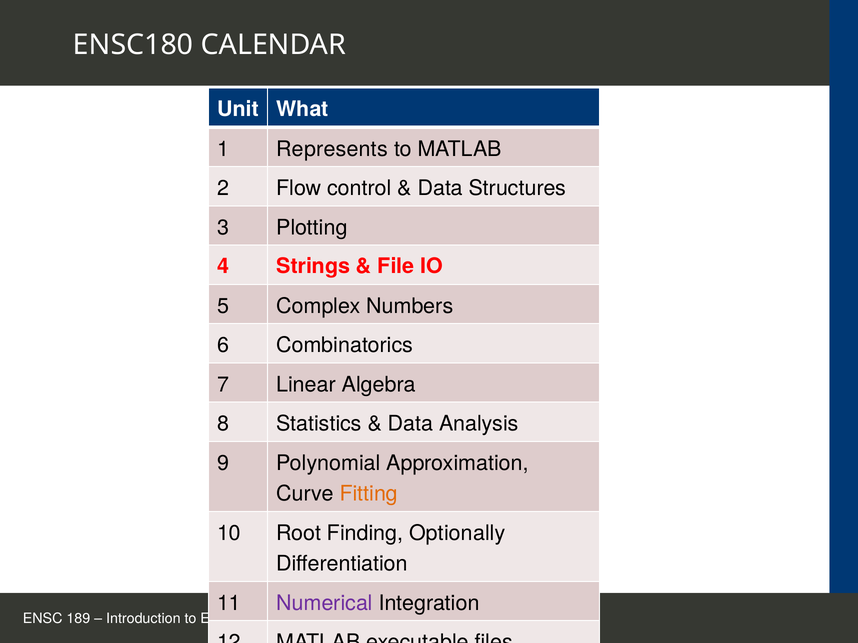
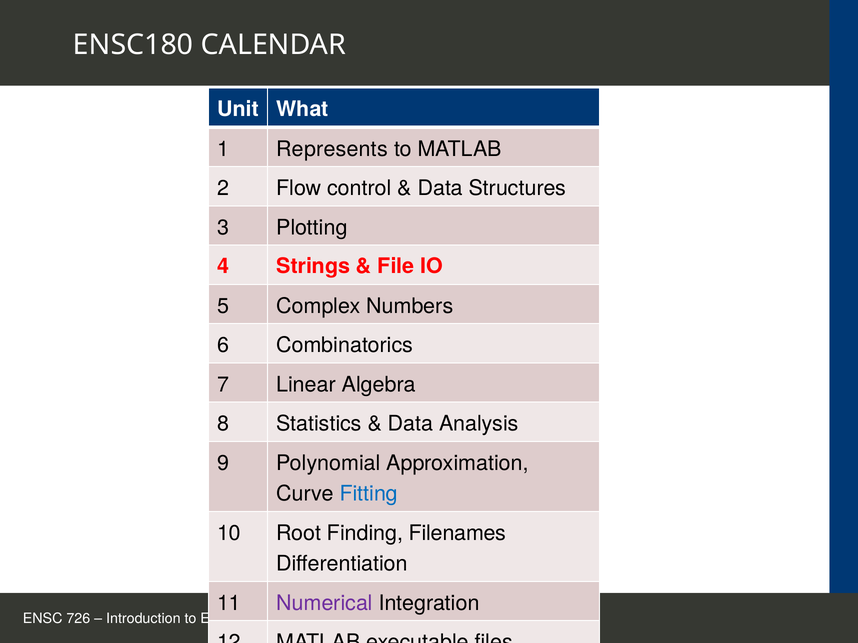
Fitting colour: orange -> blue
Optionally: Optionally -> Filenames
189: 189 -> 726
